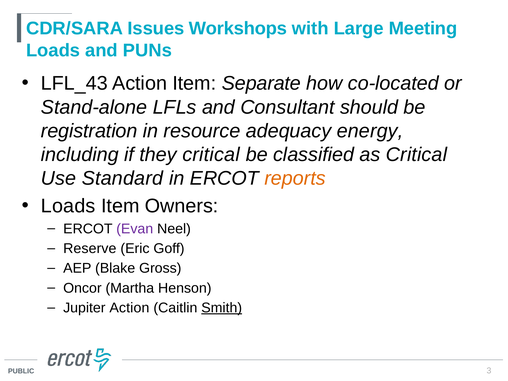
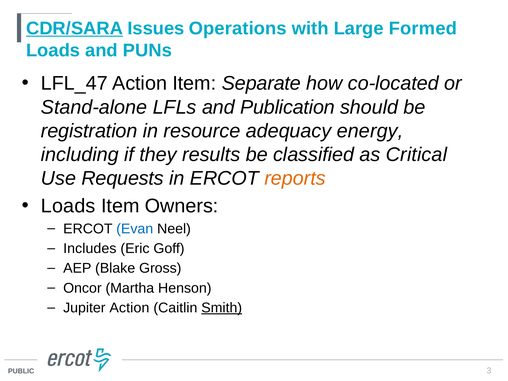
CDR/SARA underline: none -> present
Workshops: Workshops -> Operations
Meeting: Meeting -> Formed
LFL_43: LFL_43 -> LFL_47
Consultant: Consultant -> Publication
they critical: critical -> results
Standard: Standard -> Requests
Evan colour: purple -> blue
Reserve: Reserve -> Includes
